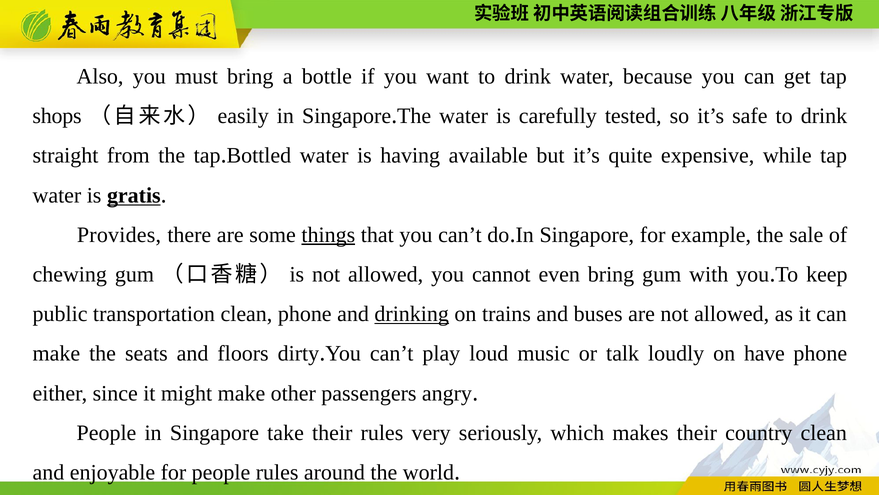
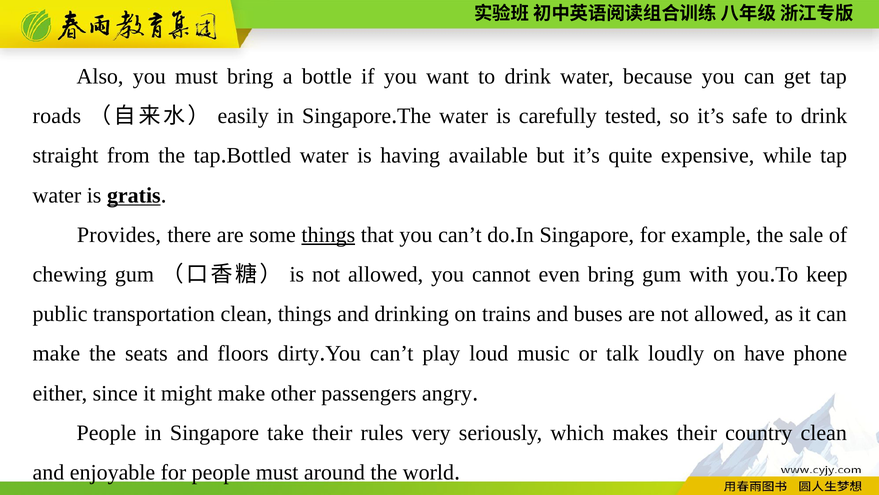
shops: shops -> roads
clean phone: phone -> things
drinking underline: present -> none
people rules: rules -> must
